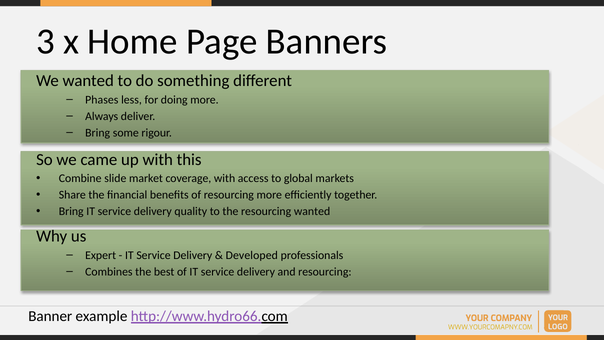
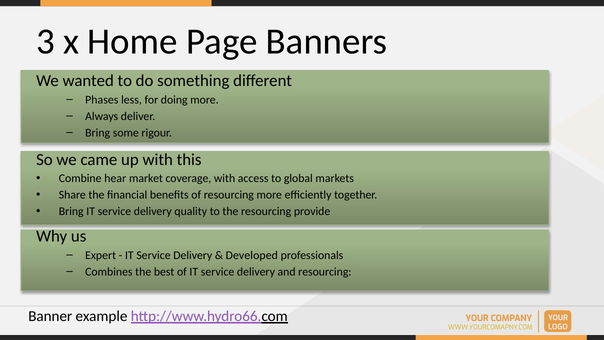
slide: slide -> hear
resourcing wanted: wanted -> provide
